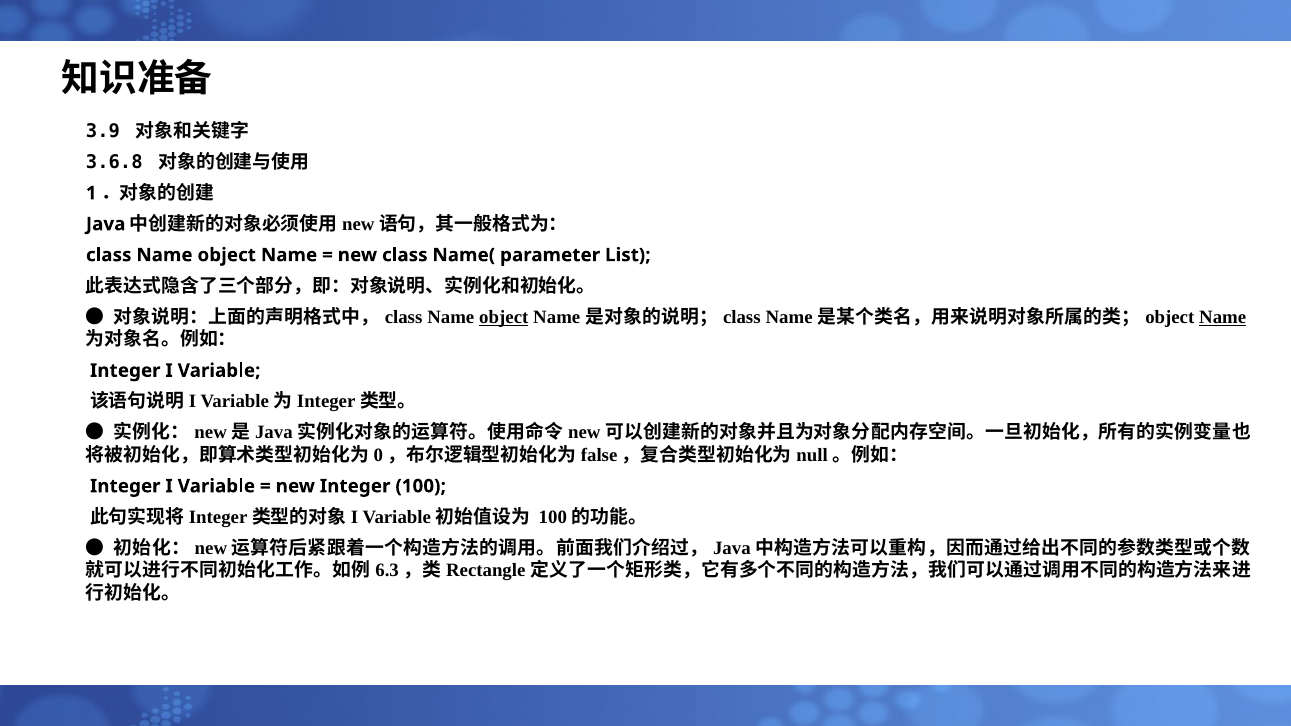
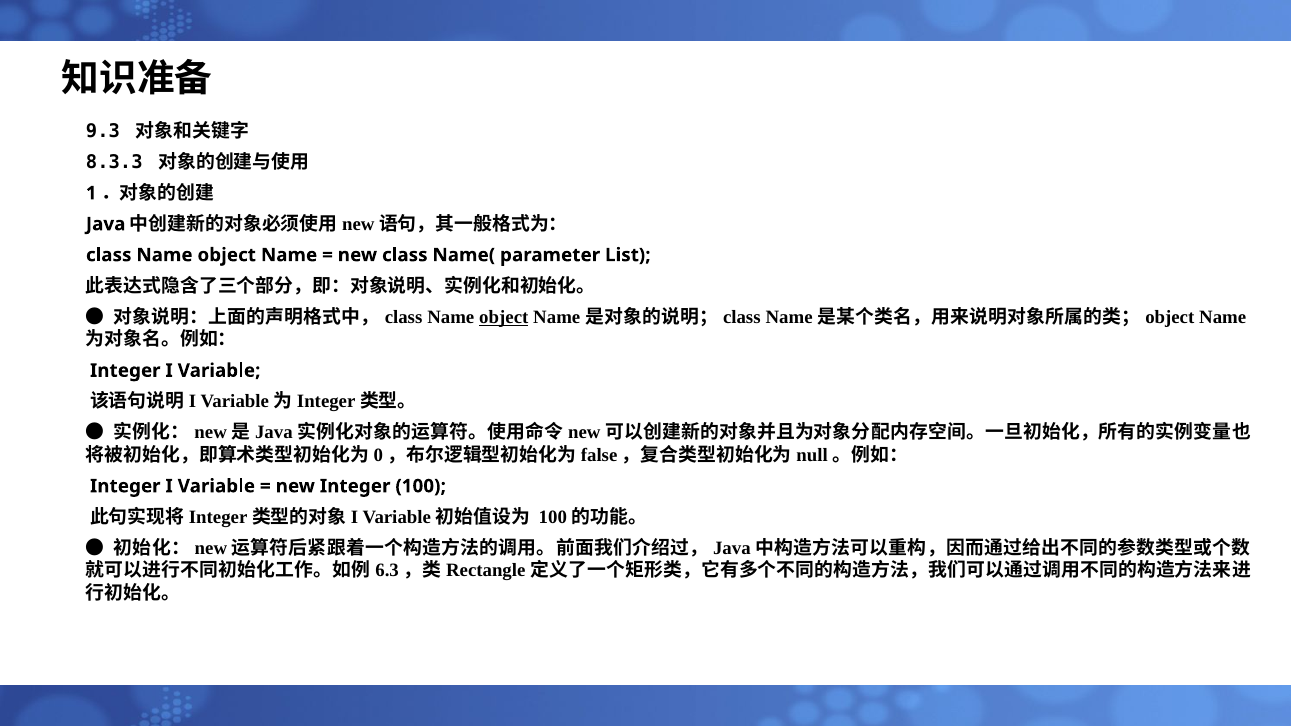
3.9: 3.9 -> 9.3
3.6.8: 3.6.8 -> 8.3.3
Name at (1223, 317) underline: present -> none
